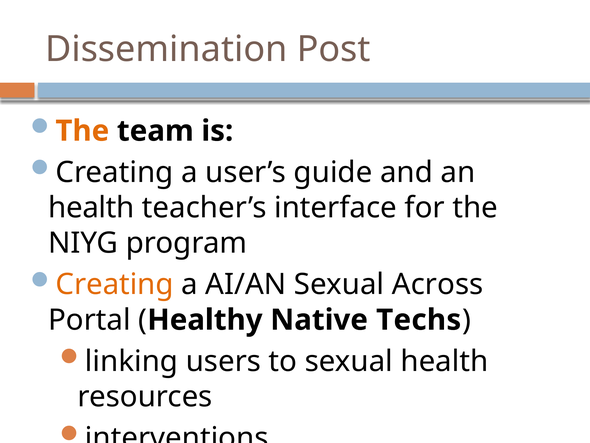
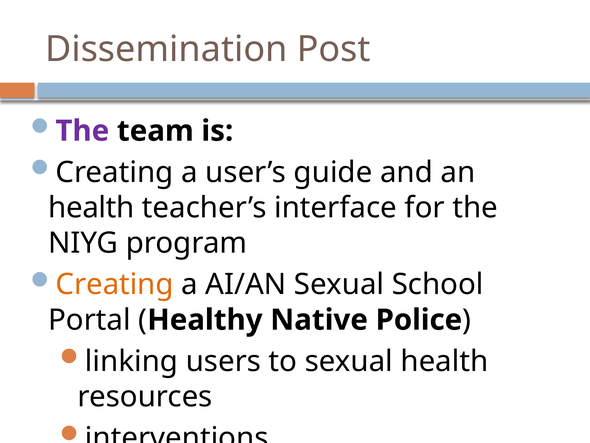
The at (82, 131) colour: orange -> purple
Sexual Across: Across -> School
Techs: Techs -> Police
